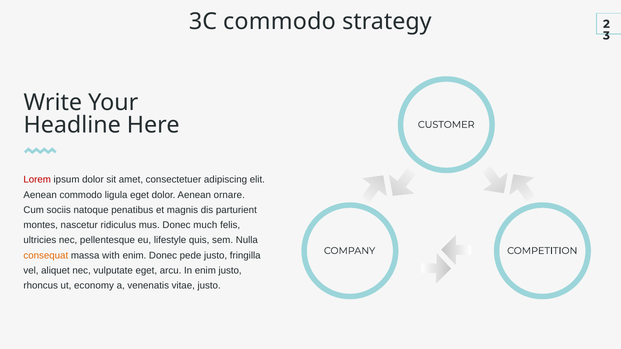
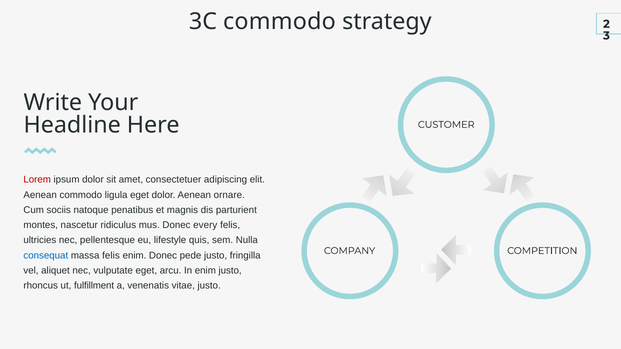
much: much -> every
consequat colour: orange -> blue
massa with: with -> felis
economy: economy -> fulfillment
